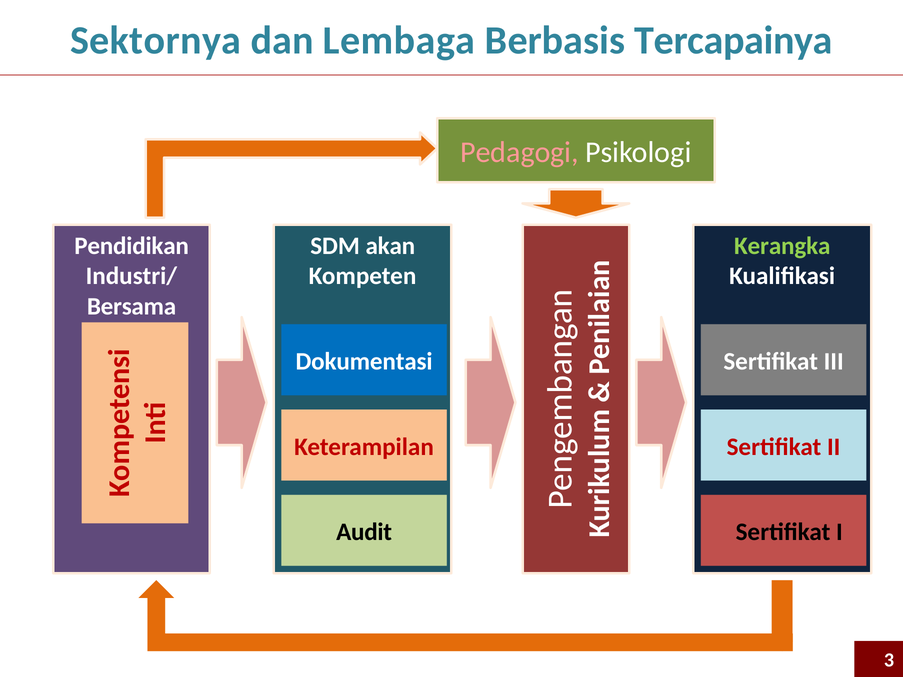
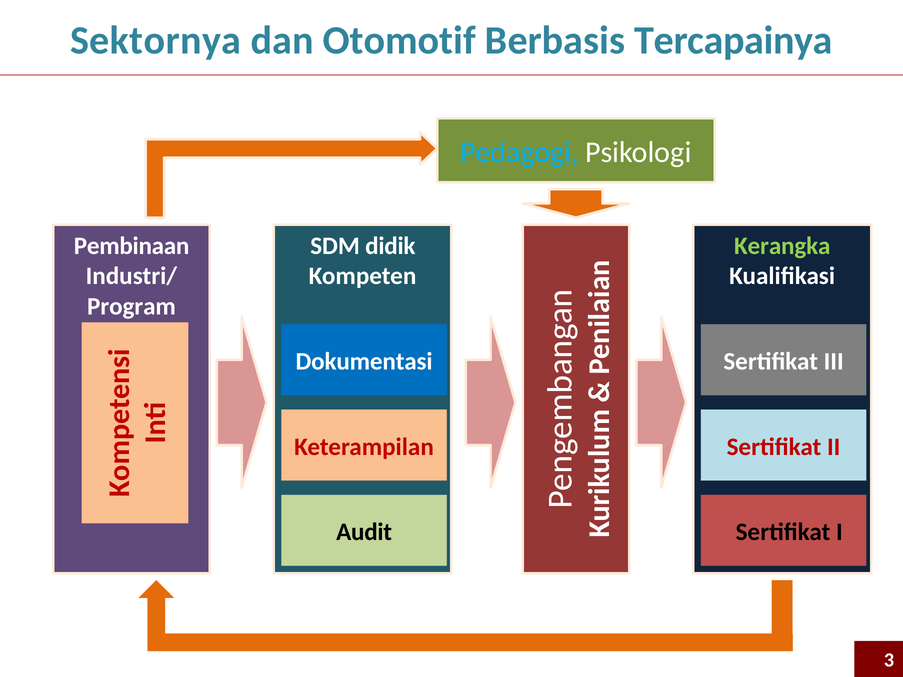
Lembaga: Lembaga -> Otomotif
Pedagogi colour: pink -> light blue
Pendidikan: Pendidikan -> Pembinaan
akan: akan -> didik
Bersama: Bersama -> Program
